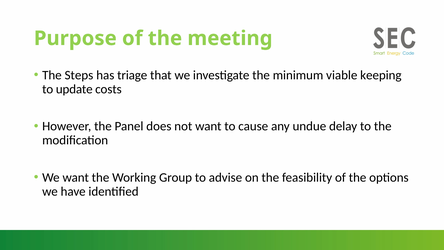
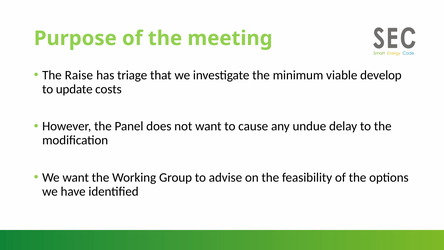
Steps: Steps -> Raise
keeping: keeping -> develop
